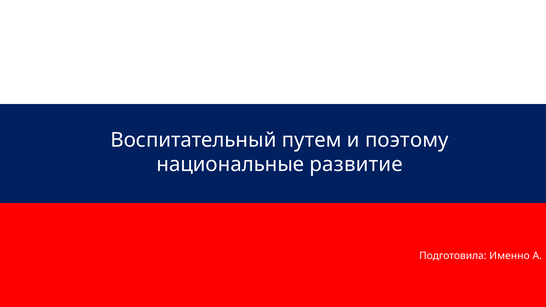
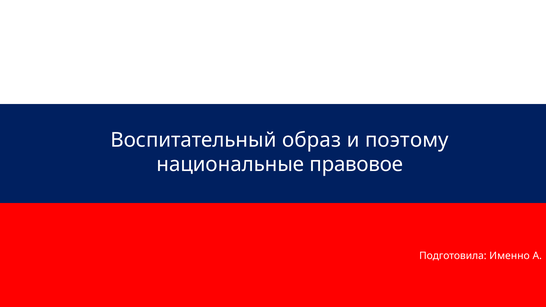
путем: путем -> образ
развитие: развитие -> правовое
